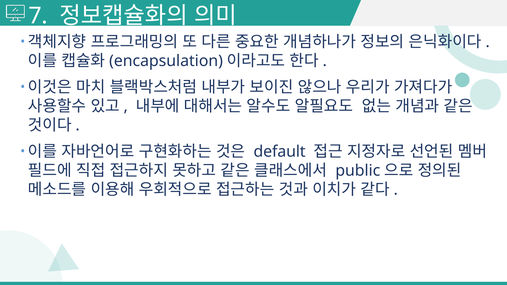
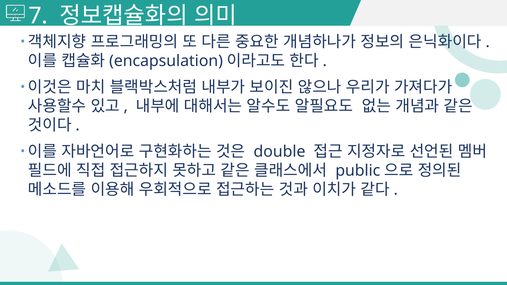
default: default -> double
